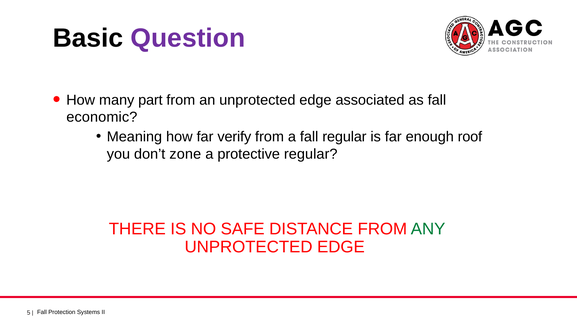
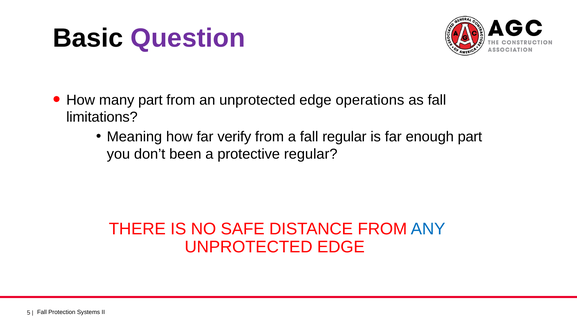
associated: associated -> operations
economic: economic -> limitations
enough roof: roof -> part
zone: zone -> been
ANY colour: green -> blue
